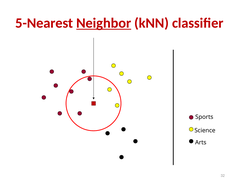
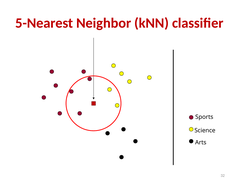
Neighbor underline: present -> none
